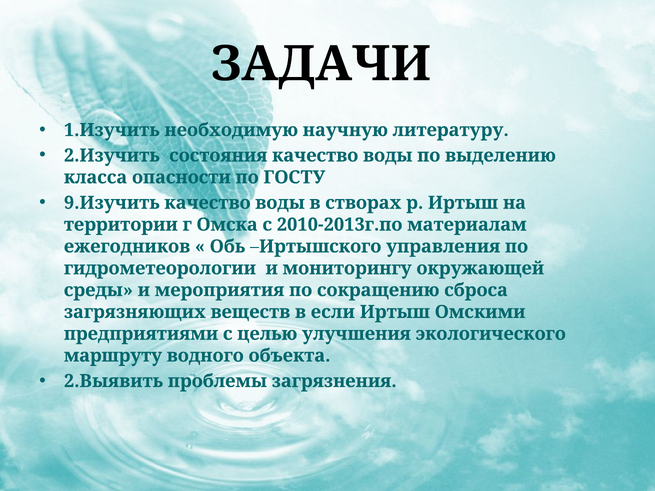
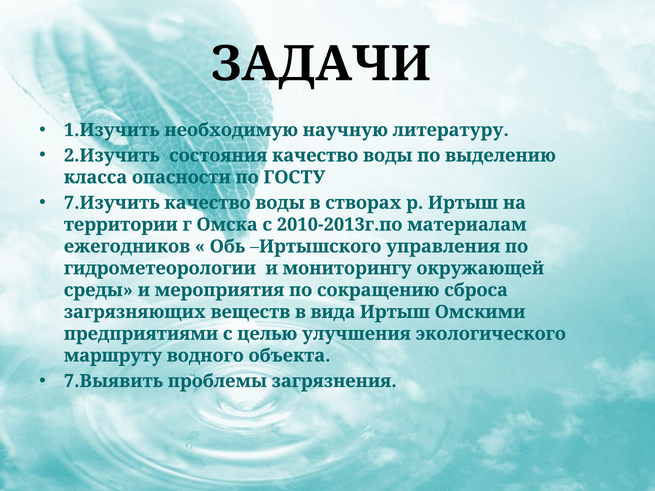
9.Изучить: 9.Изучить -> 7.Изучить
если: если -> вида
2.Выявить: 2.Выявить -> 7.Выявить
